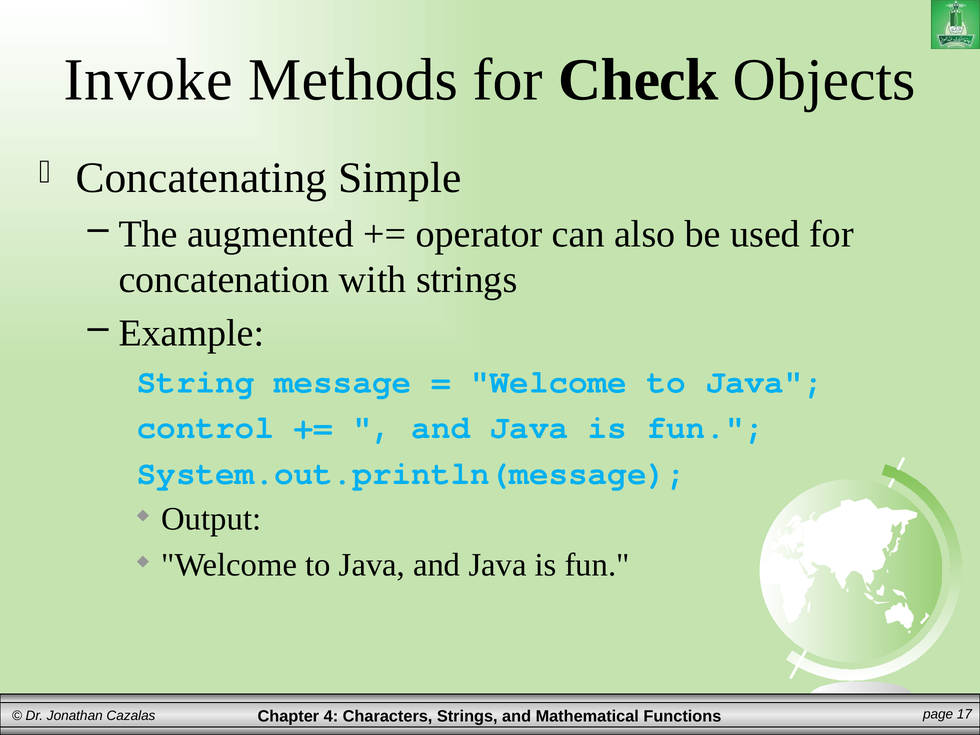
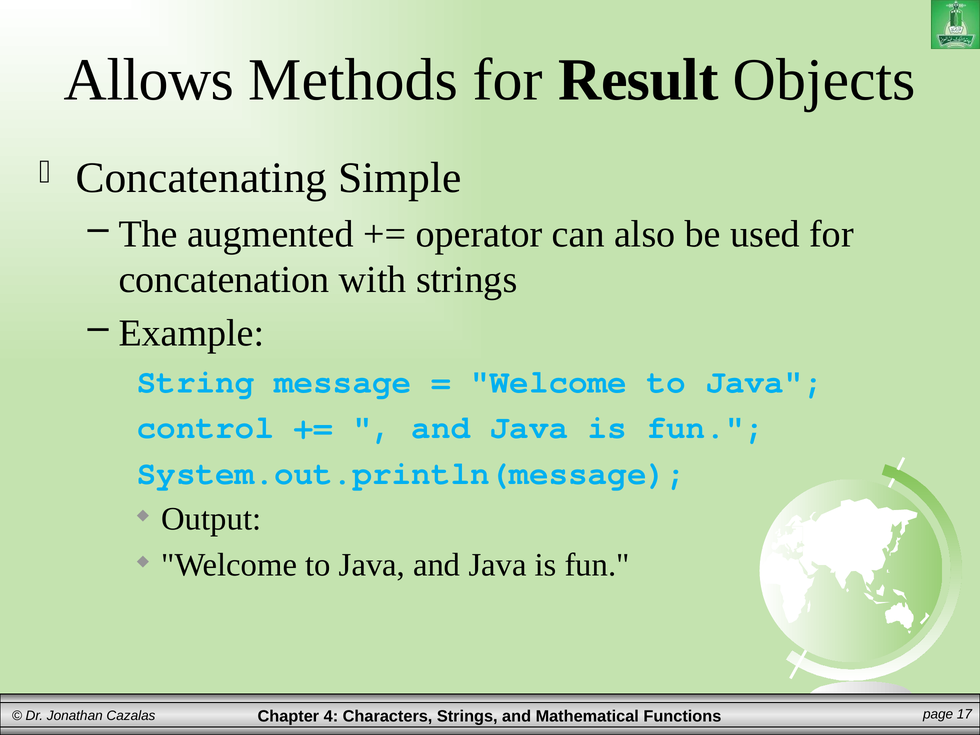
Invoke: Invoke -> Allows
Check: Check -> Result
